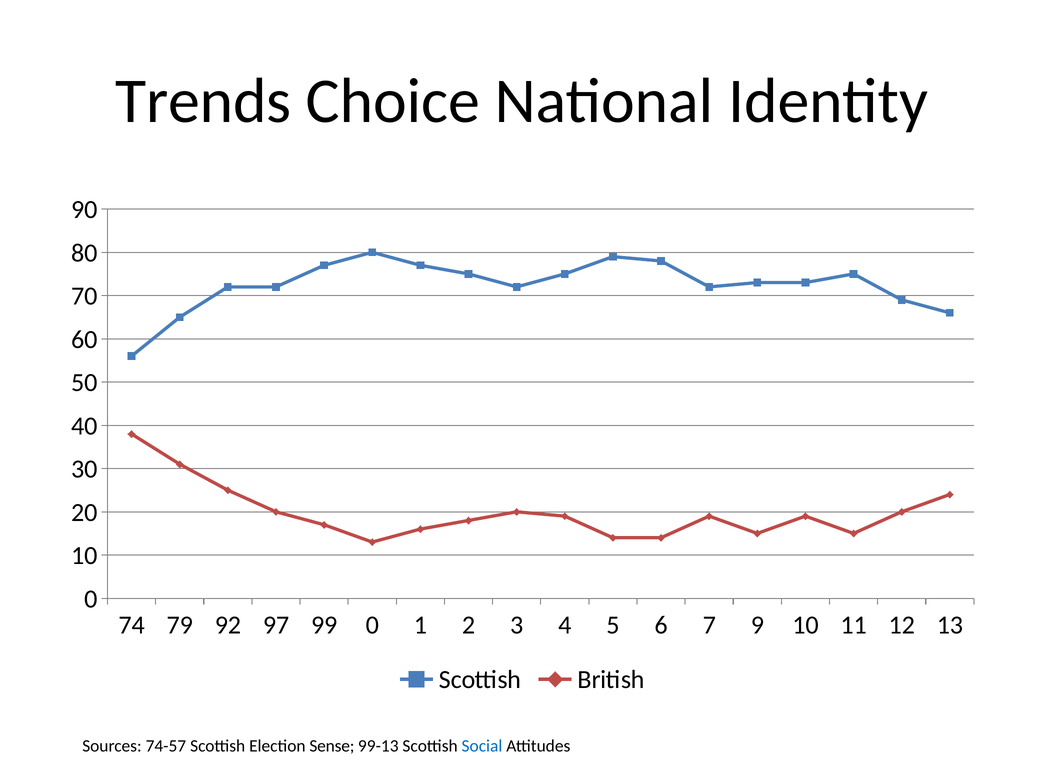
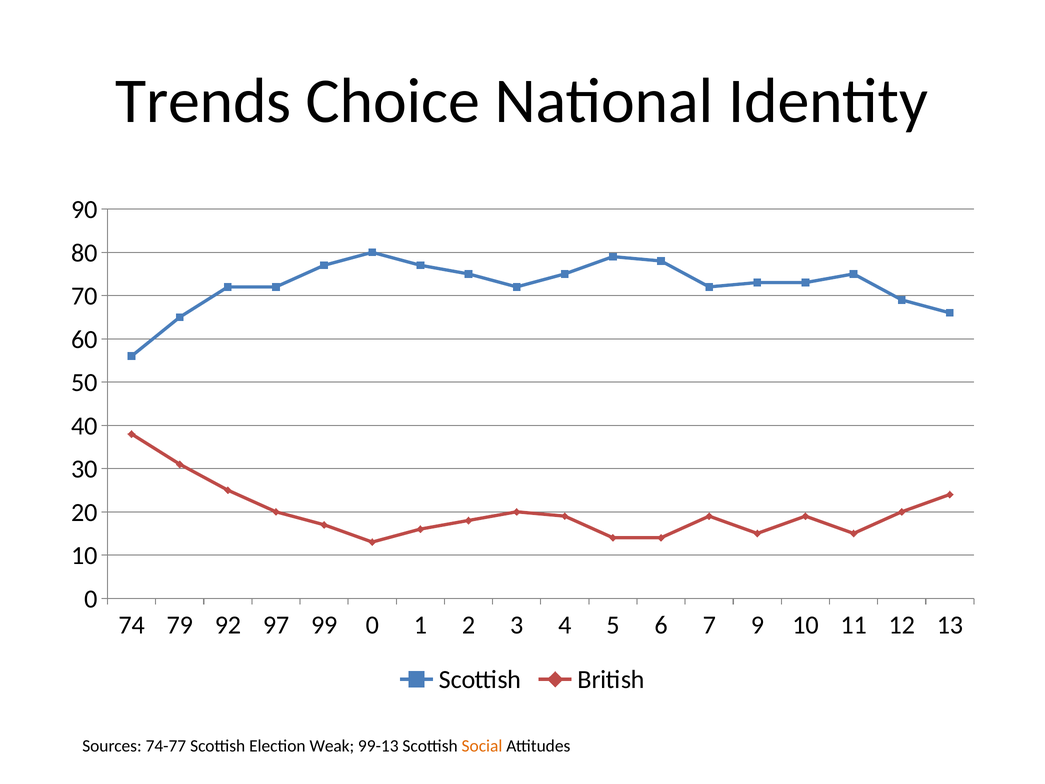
74-57: 74-57 -> 74-77
Sense: Sense -> Weak
Social colour: blue -> orange
